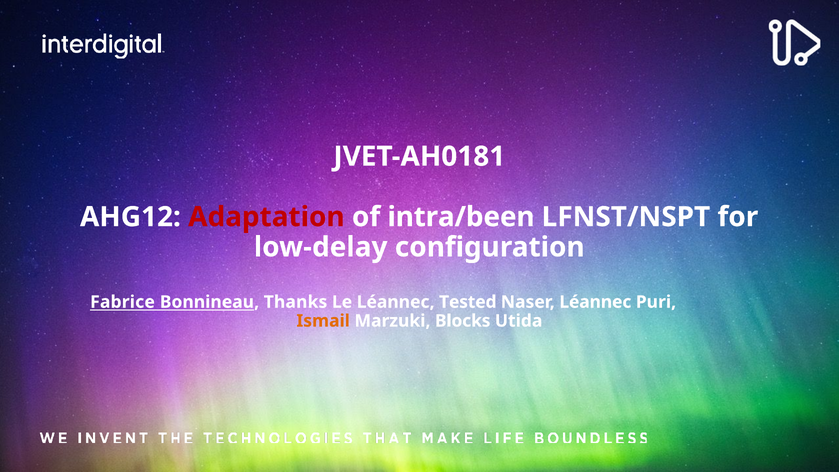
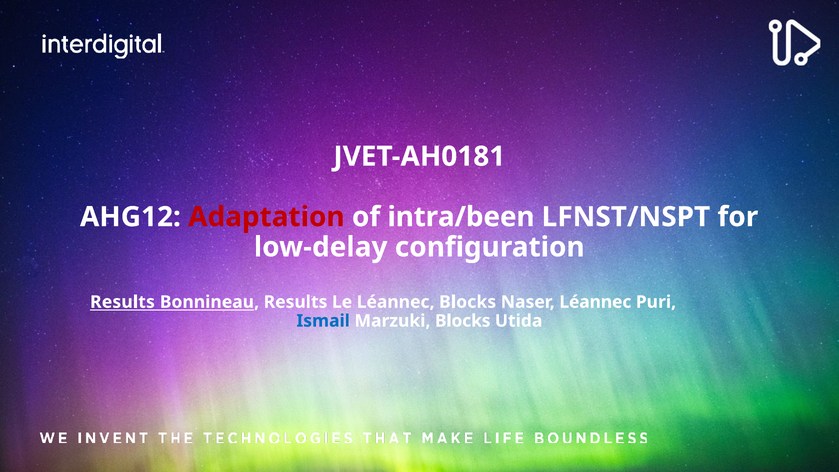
Fabrice at (122, 302): Fabrice -> Results
Bonnineau Thanks: Thanks -> Results
Léannec Tested: Tested -> Blocks
Ismail colour: orange -> blue
